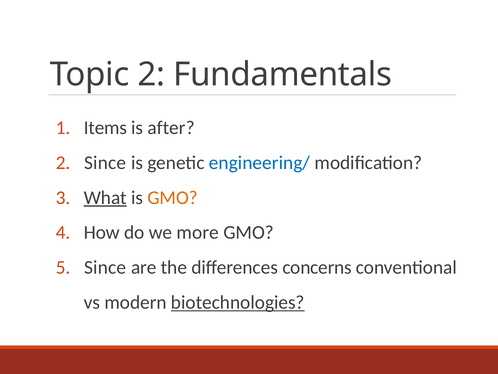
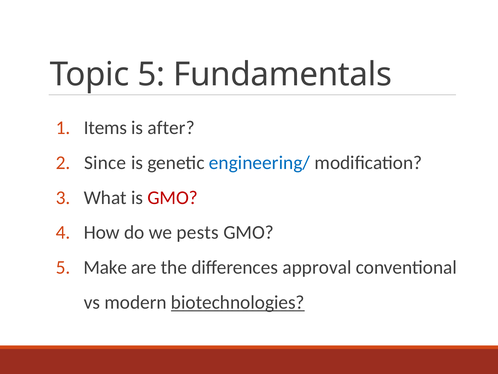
Topic 2: 2 -> 5
What underline: present -> none
GMO at (173, 197) colour: orange -> red
more: more -> pests
Since at (105, 267): Since -> Make
concerns: concerns -> approval
